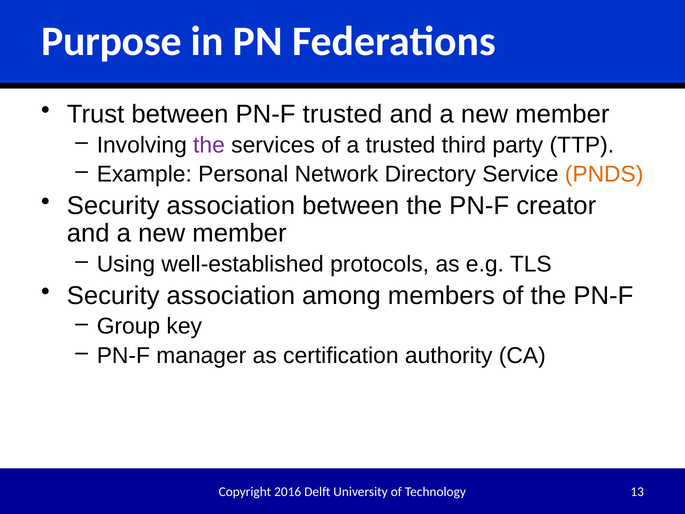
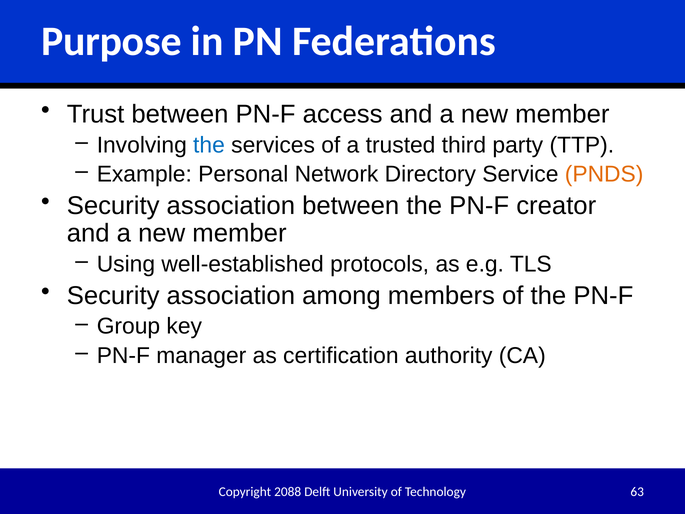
PN-F trusted: trusted -> access
the at (209, 145) colour: purple -> blue
2016: 2016 -> 2088
13: 13 -> 63
